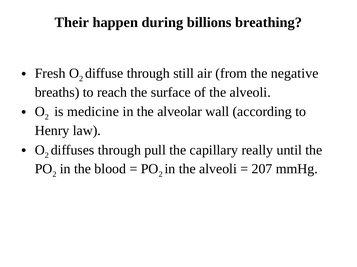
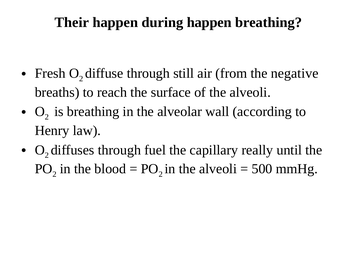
during billions: billions -> happen
is medicine: medicine -> breathing
pull: pull -> fuel
207: 207 -> 500
